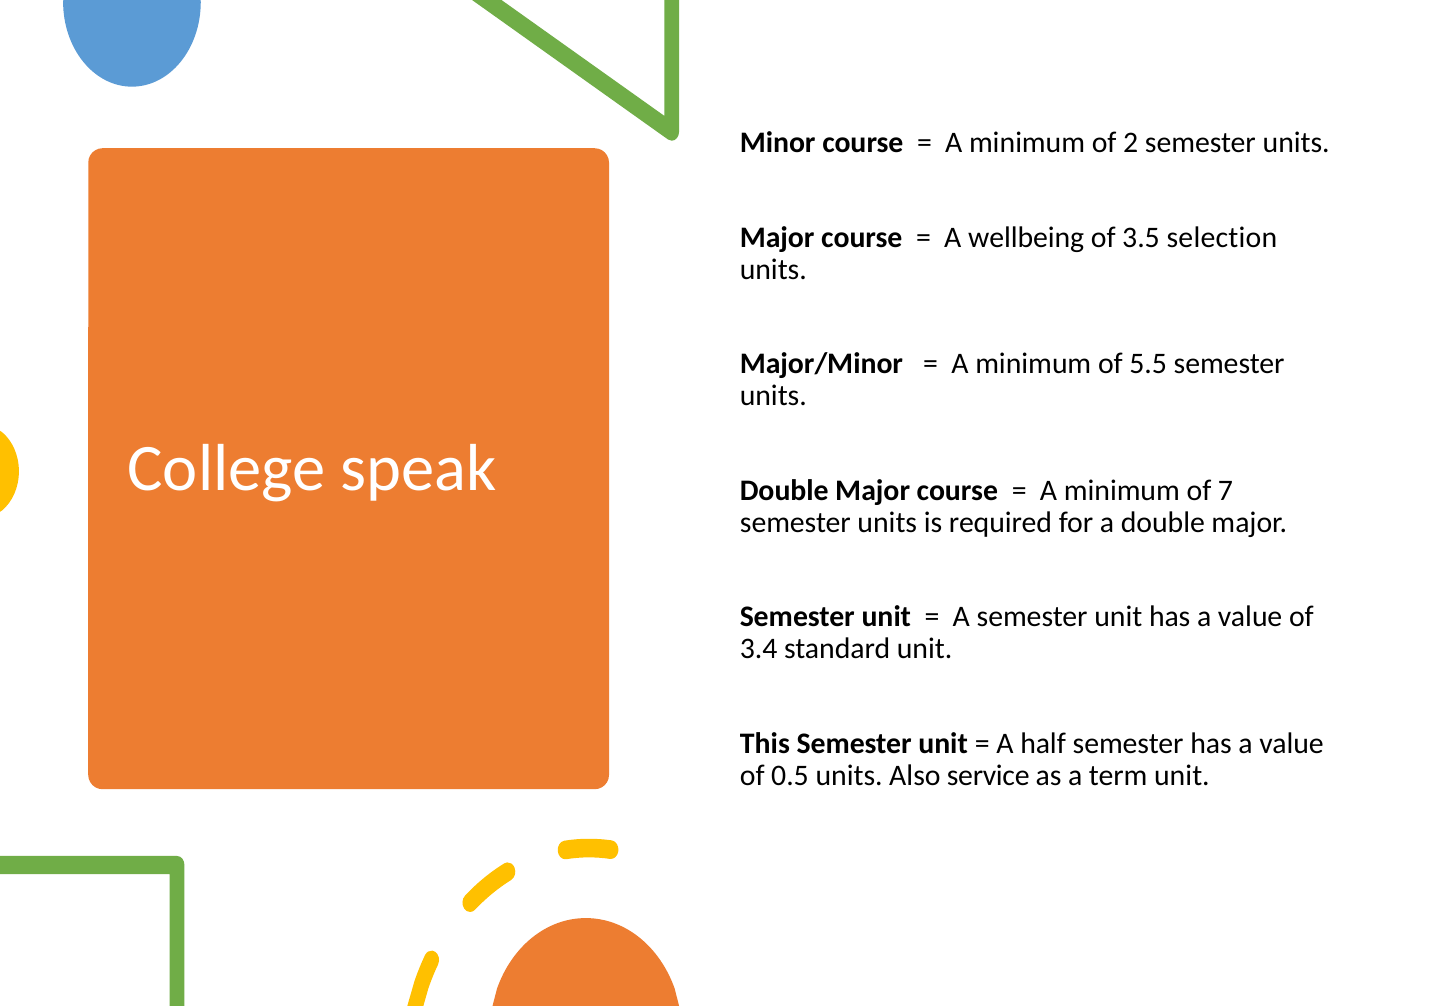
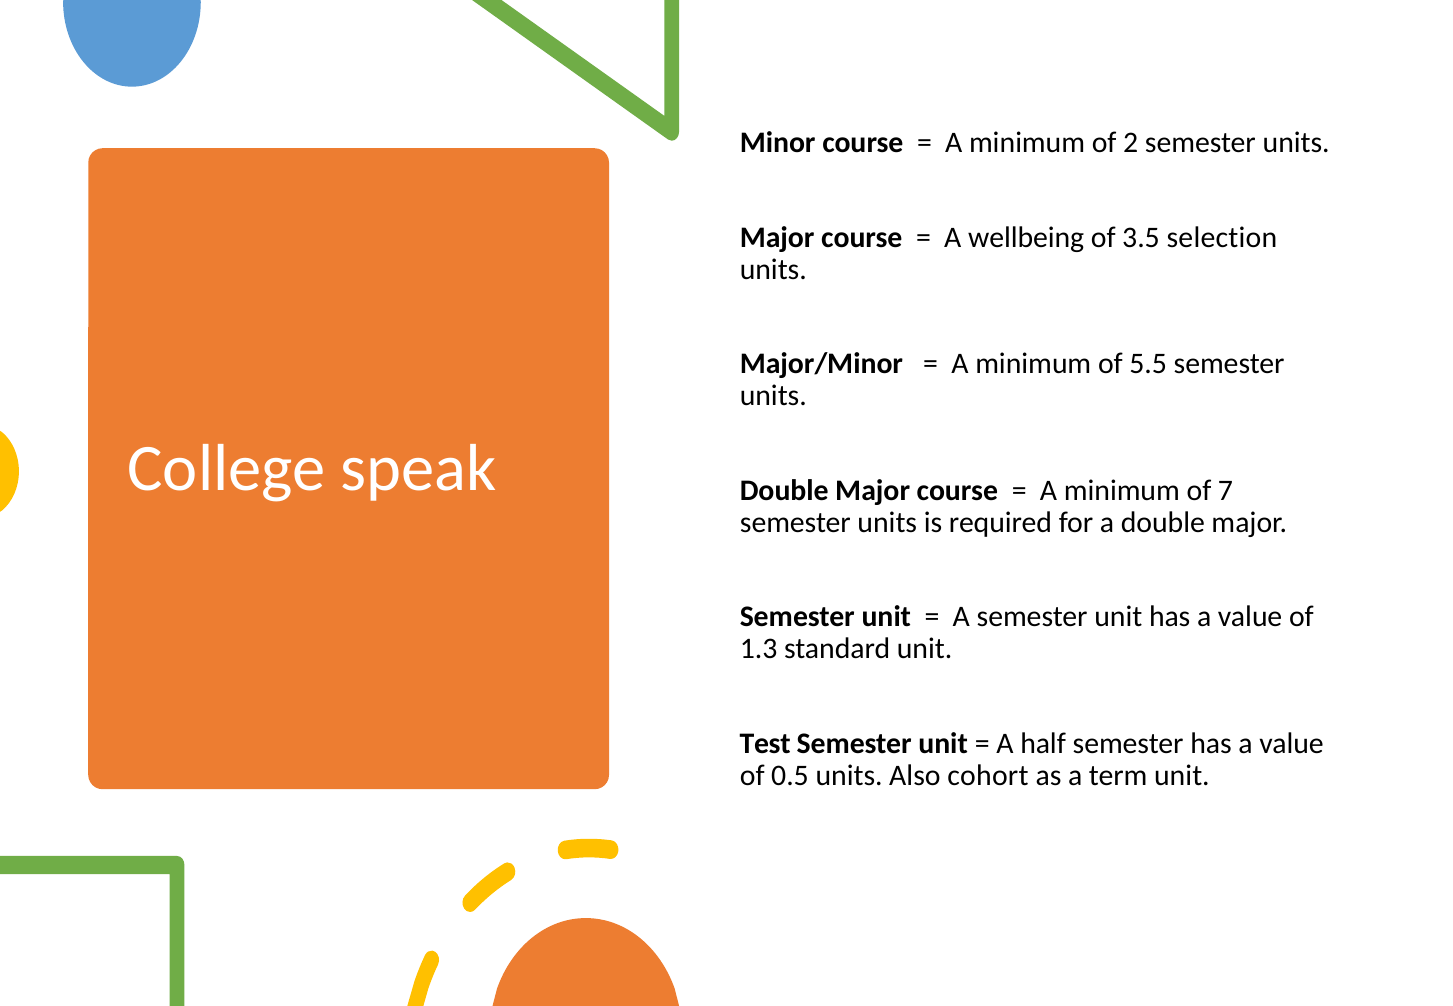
3.4: 3.4 -> 1.3
This: This -> Test
service: service -> cohort
